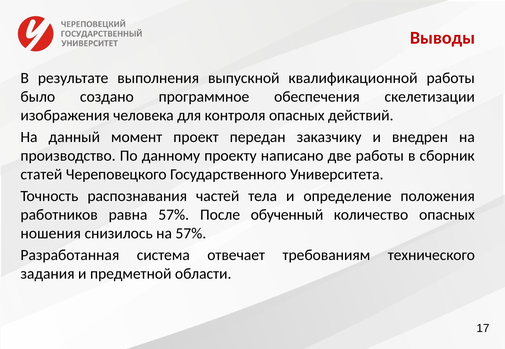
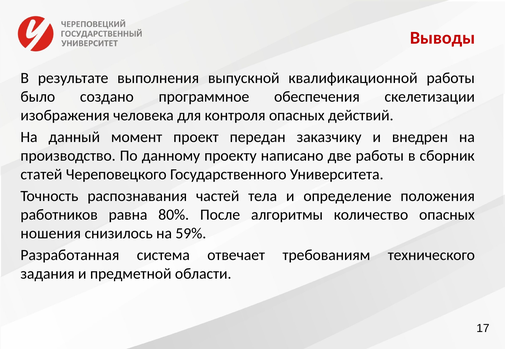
равна 57%: 57% -> 80%
обученный: обученный -> алгоритмы
на 57%: 57% -> 59%
